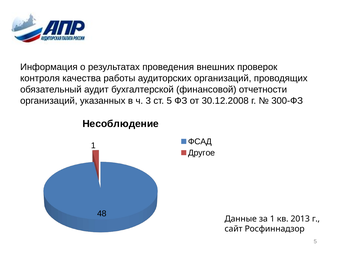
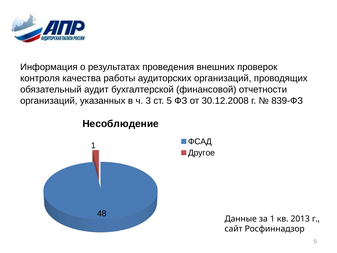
300-ФЗ: 300-ФЗ -> 839-ФЗ
